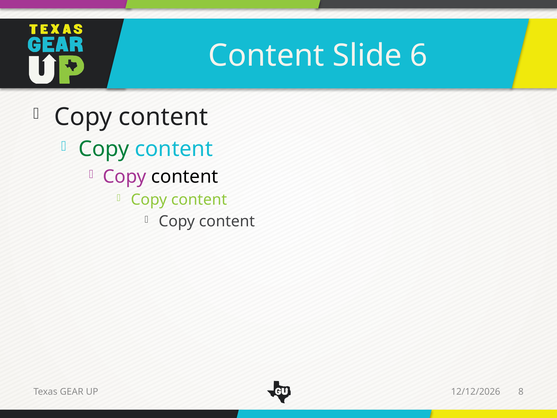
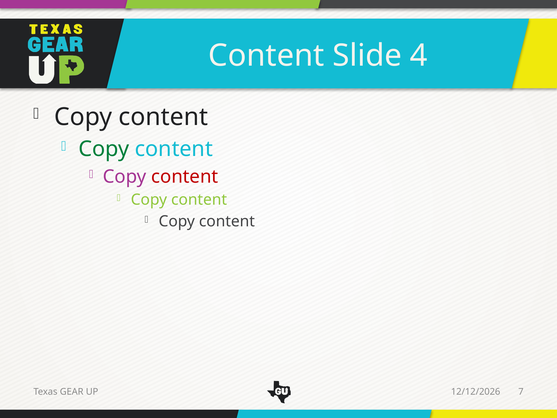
6: 6 -> 4
content at (185, 176) colour: black -> red
8: 8 -> 7
